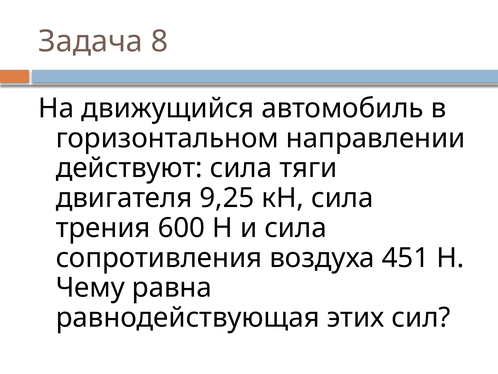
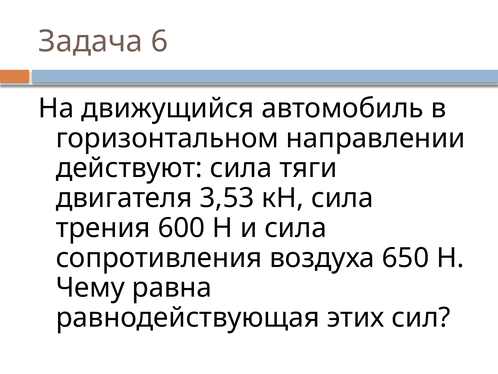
8: 8 -> 6
9,25: 9,25 -> 3,53
451: 451 -> 650
